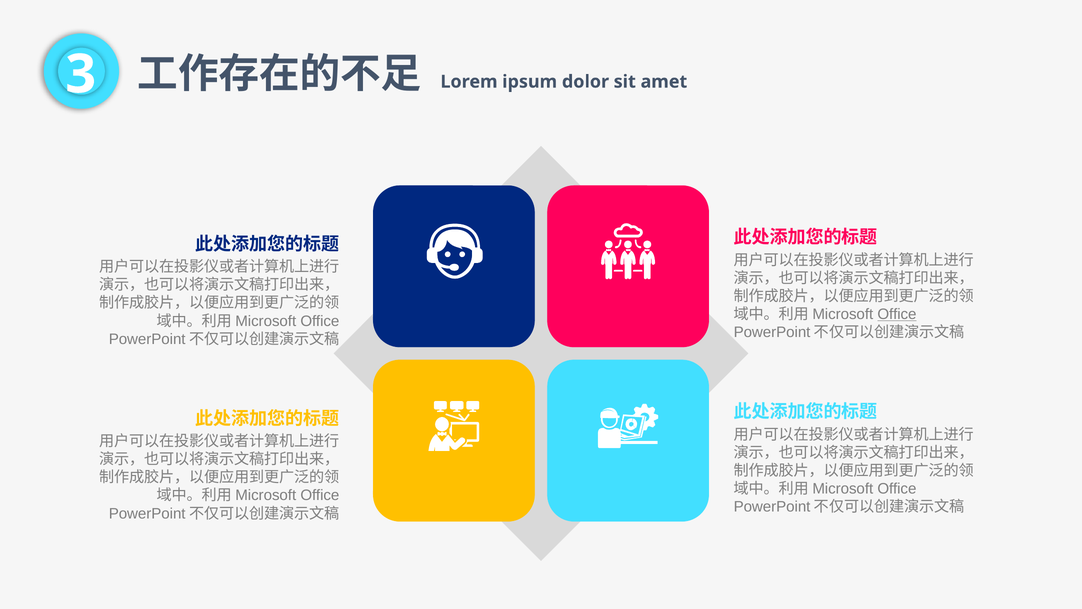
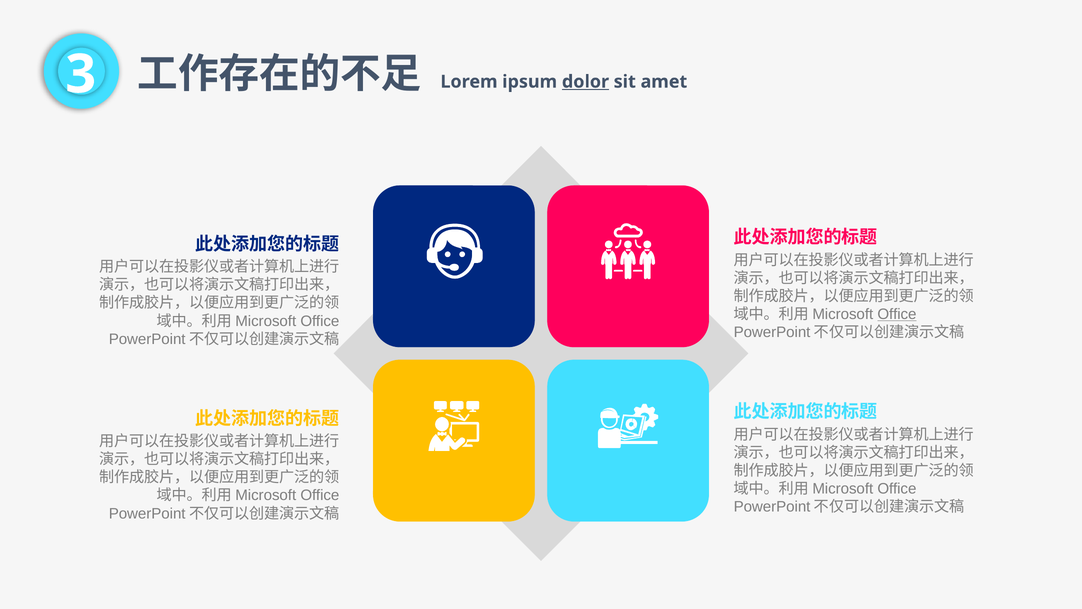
dolor underline: none -> present
